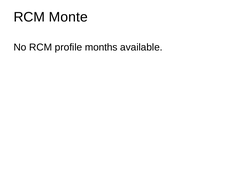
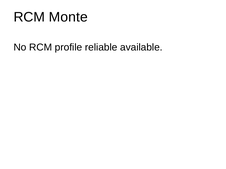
months: months -> reliable
